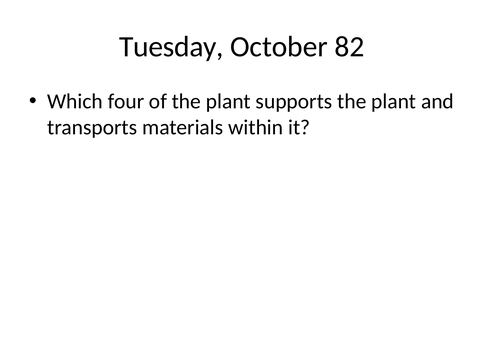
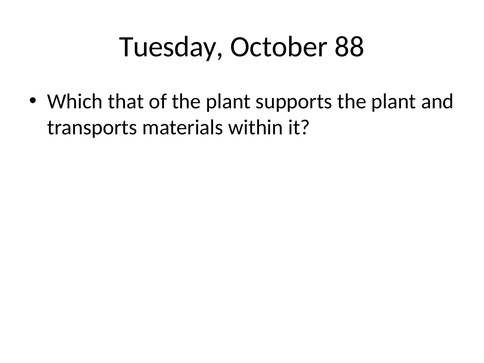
82: 82 -> 88
four: four -> that
